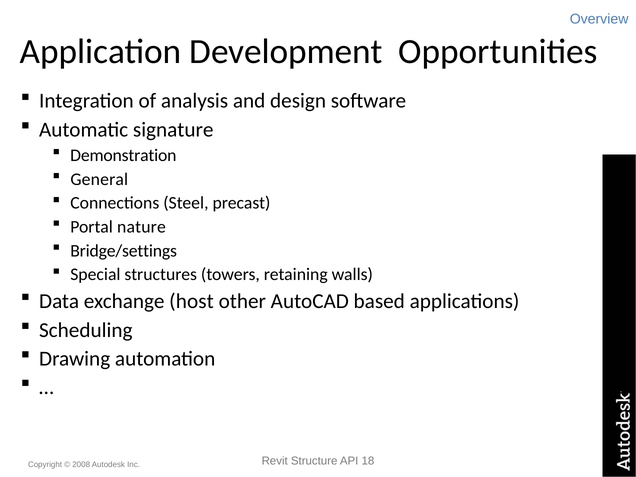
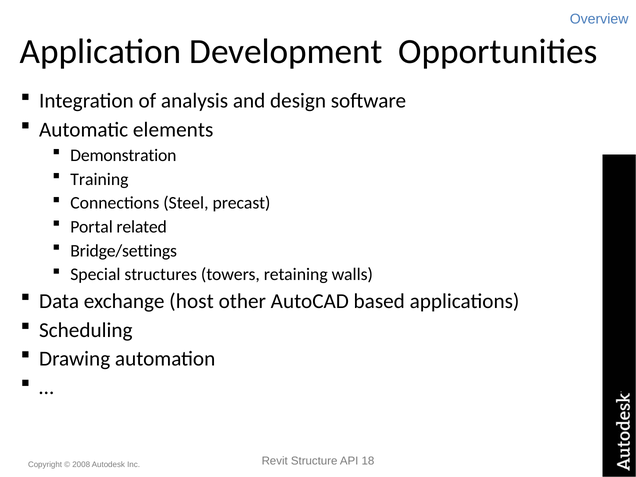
signature: signature -> elements
General: General -> Training
nature: nature -> related
